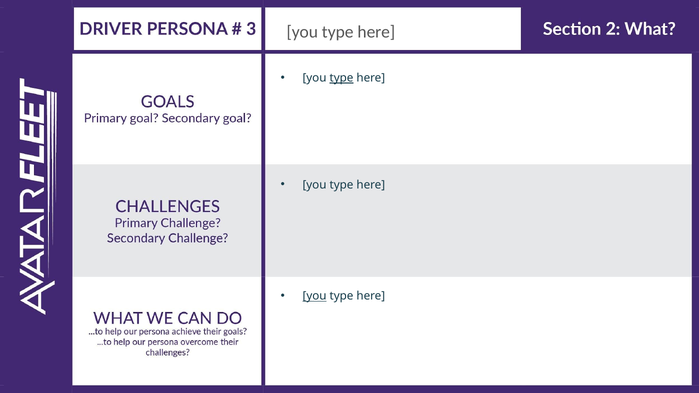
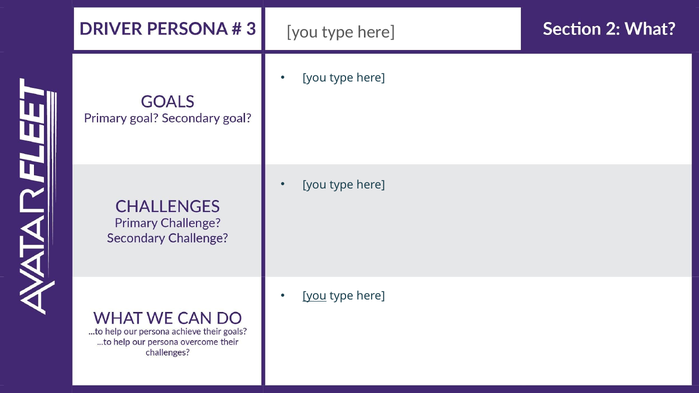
type at (341, 78) underline: present -> none
